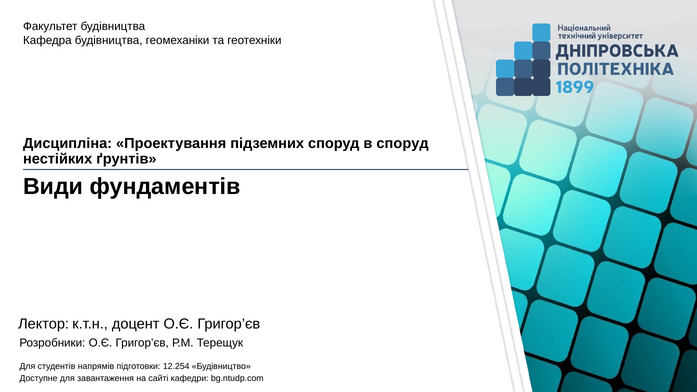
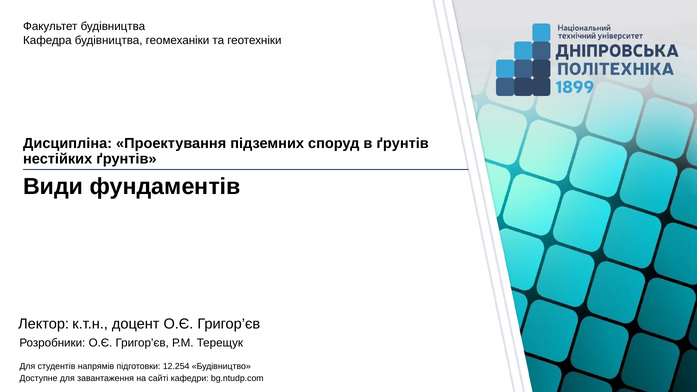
в споруд: споруд -> ґрунтів
